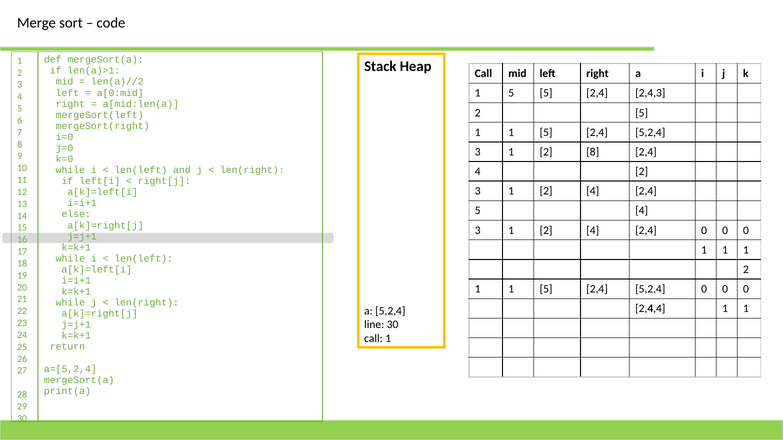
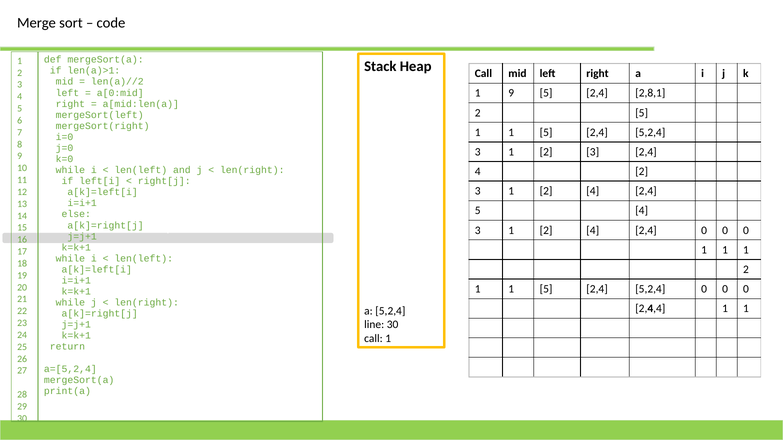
5 at (511, 93): 5 -> 9
2,4,3: 2,4,3 -> 2,8,1
3 1 2 8: 8 -> 3
